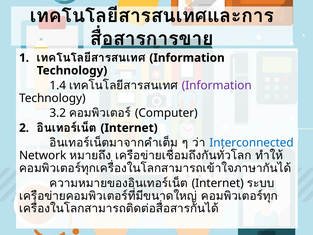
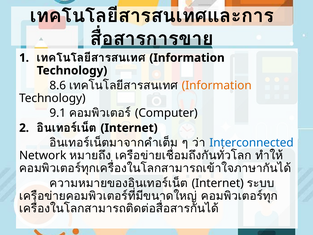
1.4: 1.4 -> 8.6
Information at (217, 85) colour: purple -> orange
3.2: 3.2 -> 9.1
